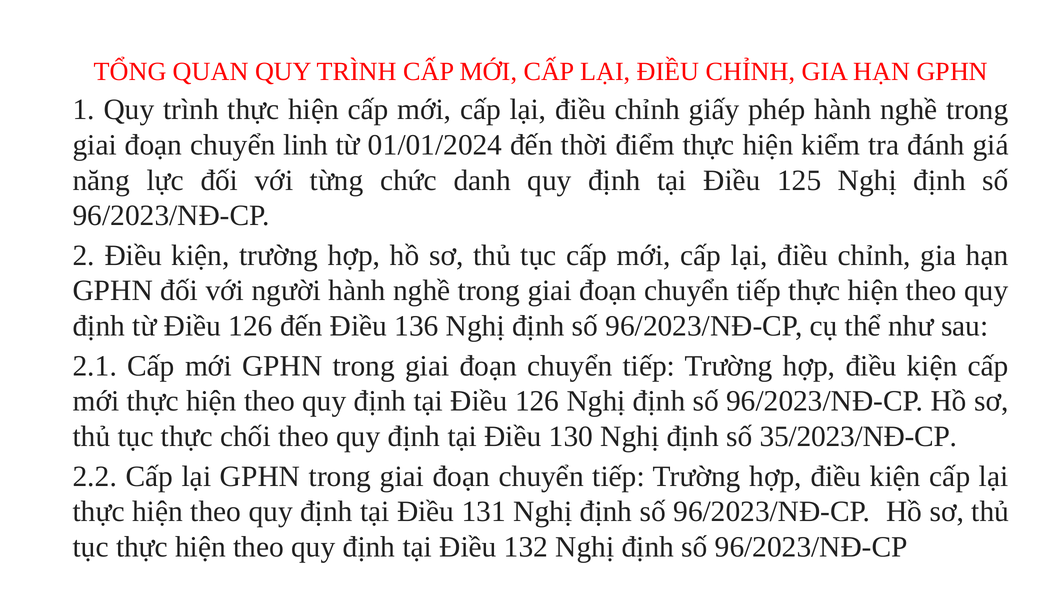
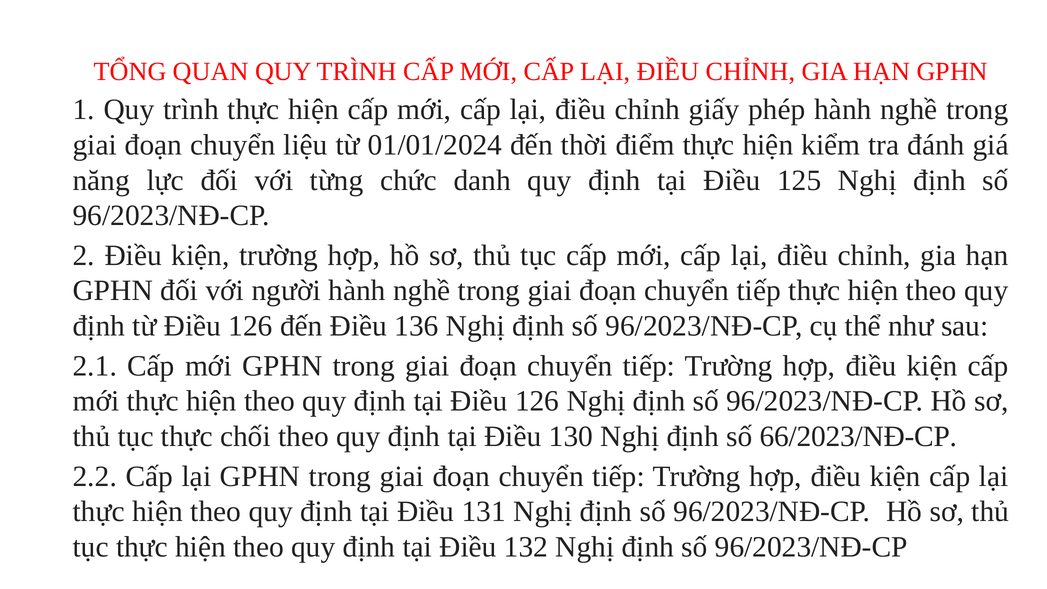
linh: linh -> liệu
35/2023/NĐ-CP: 35/2023/NĐ-CP -> 66/2023/NĐ-CP
